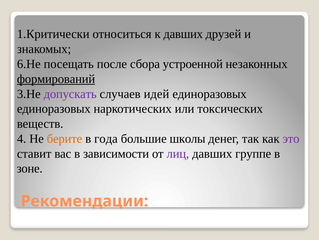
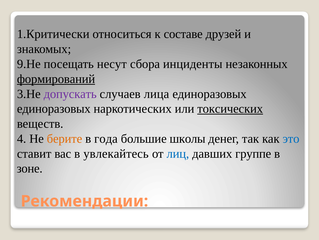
к давших: давших -> составе
6.Не: 6.Не -> 9.Не
после: после -> несут
устроенной: устроенной -> инциденты
идей: идей -> лица
токсических underline: none -> present
это colour: purple -> blue
зависимости: зависимости -> увлекайтесь
лиц colour: purple -> blue
